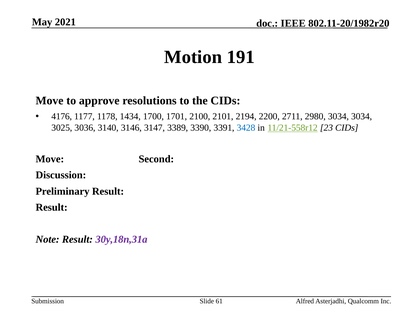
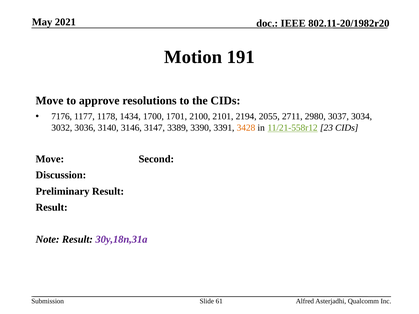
4176: 4176 -> 7176
2200: 2200 -> 2055
2980 3034: 3034 -> 3037
3025: 3025 -> 3032
3428 colour: blue -> orange
